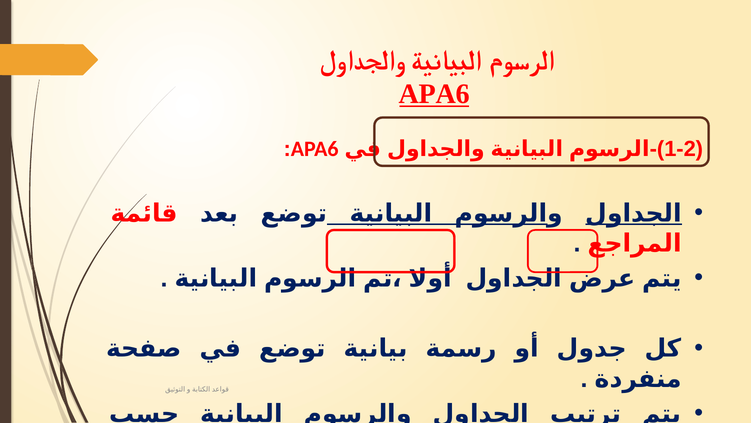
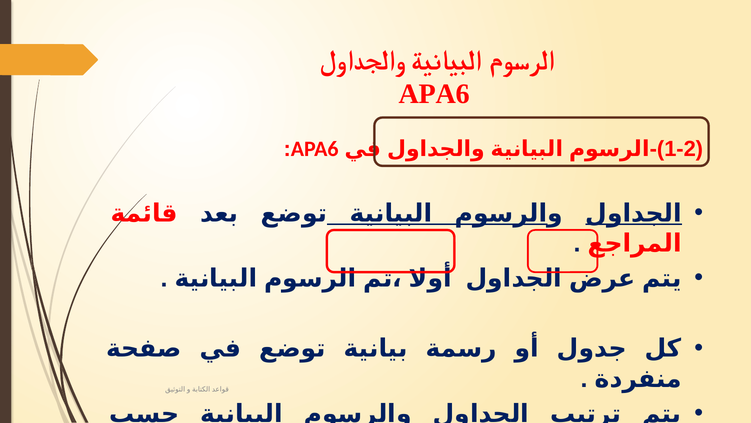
APA6 at (434, 94) underline: present -> none
